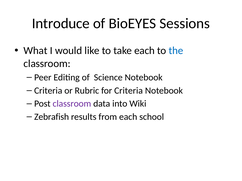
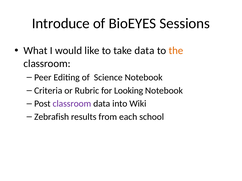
take each: each -> data
the colour: blue -> orange
for Criteria: Criteria -> Looking
